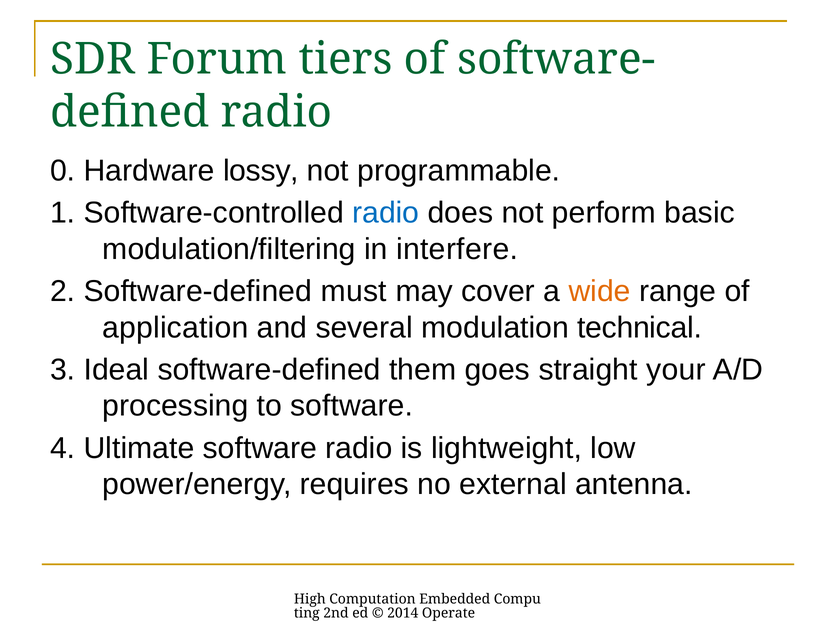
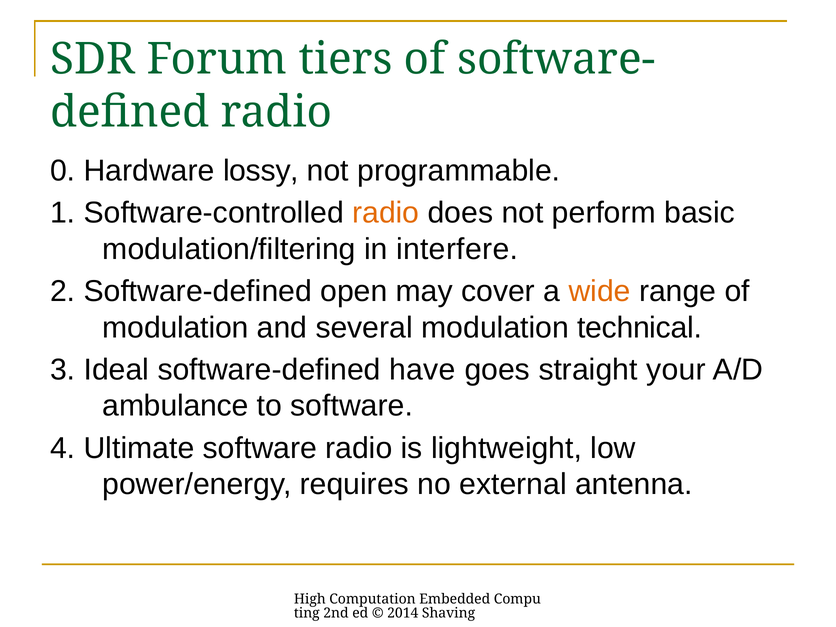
radio at (386, 213) colour: blue -> orange
must: must -> open
application at (175, 328): application -> modulation
them: them -> have
processing: processing -> ambulance
Operate: Operate -> Shaving
